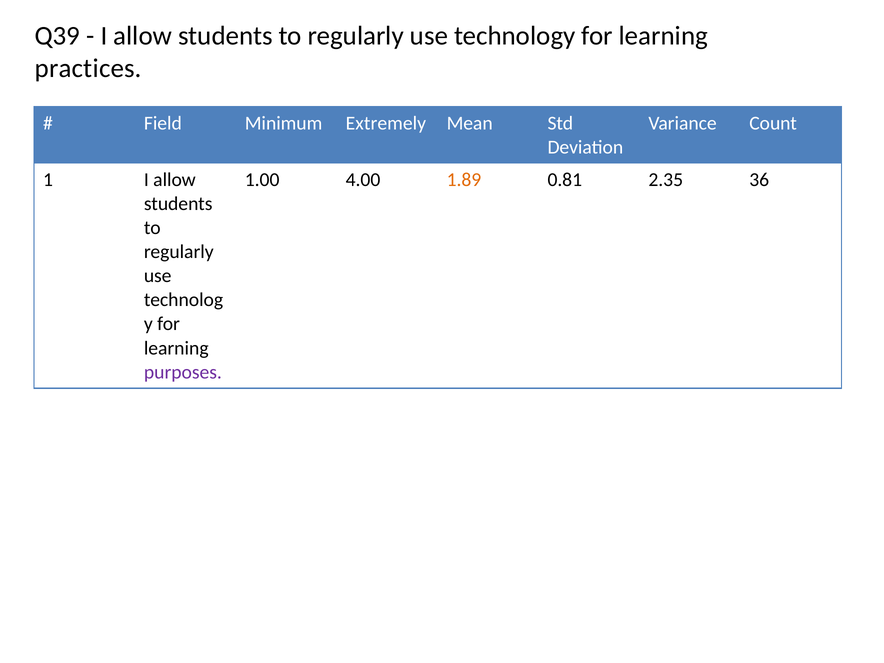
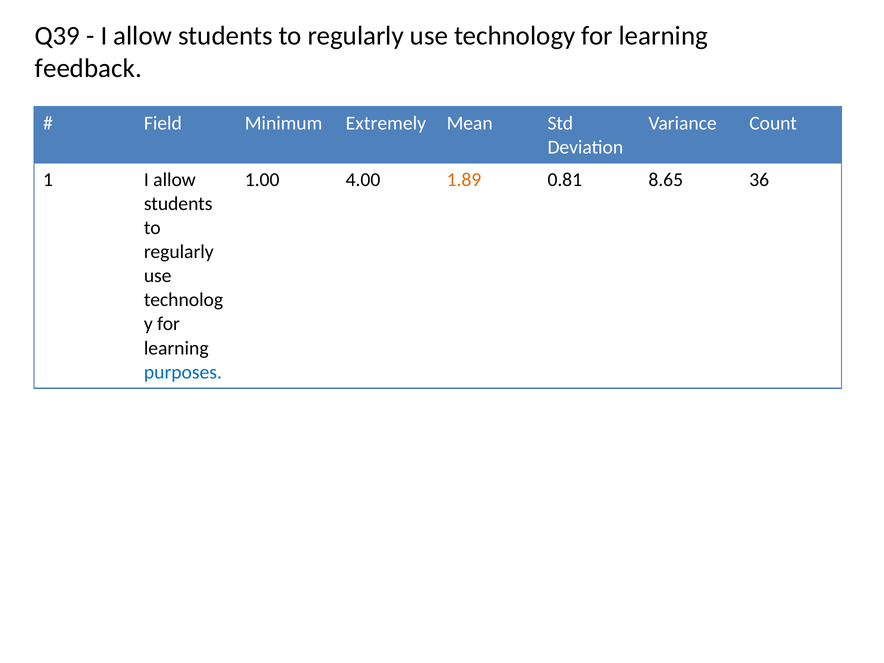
practices: practices -> feedback
2.35: 2.35 -> 8.65
purposes colour: purple -> blue
